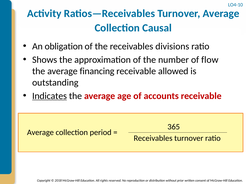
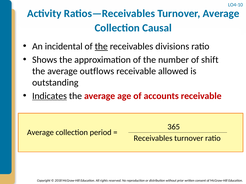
obligation: obligation -> incidental
the at (101, 46) underline: none -> present
flow: flow -> shift
financing: financing -> outflows
